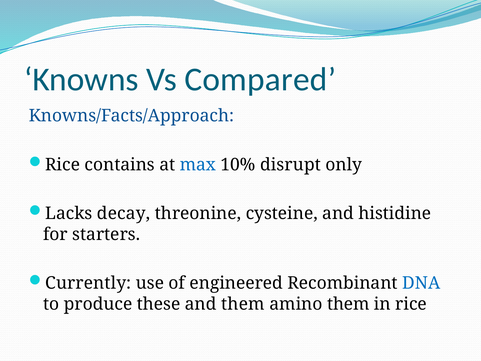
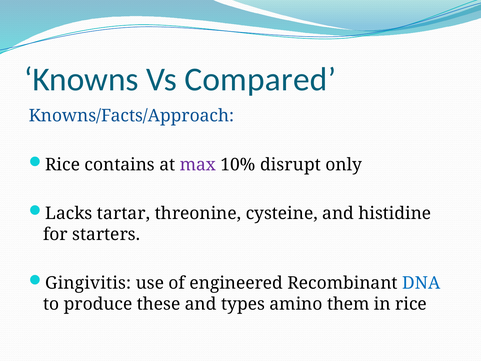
max colour: blue -> purple
decay: decay -> tartar
Currently: Currently -> Gingivitis
and them: them -> types
